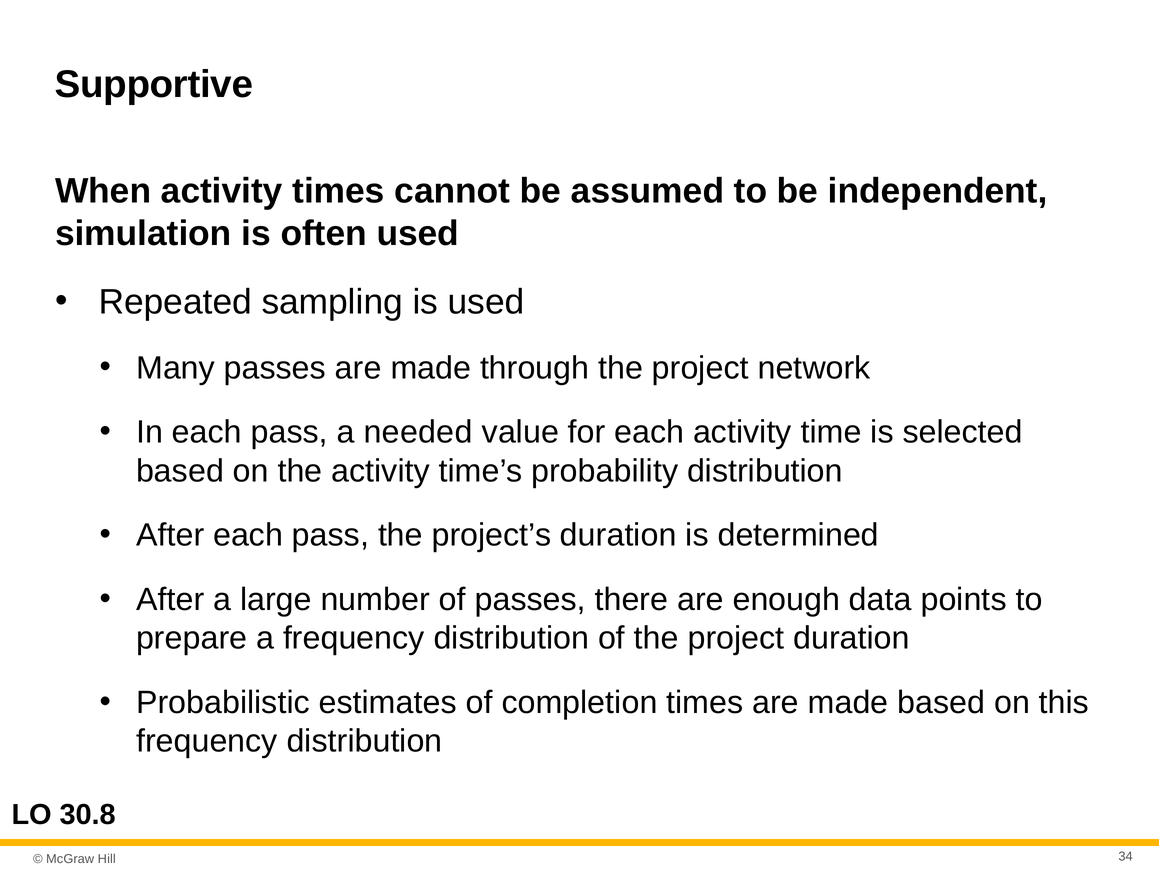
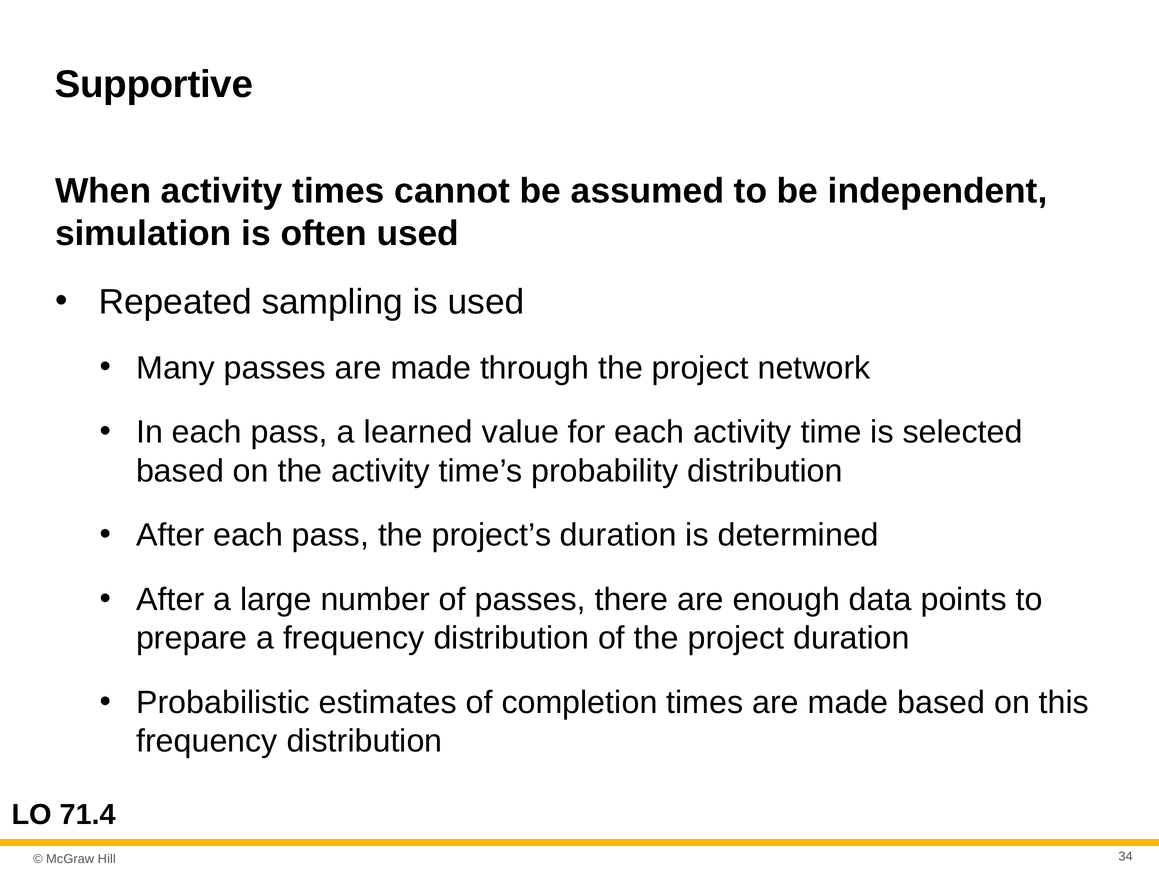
needed: needed -> learned
30.8: 30.8 -> 71.4
